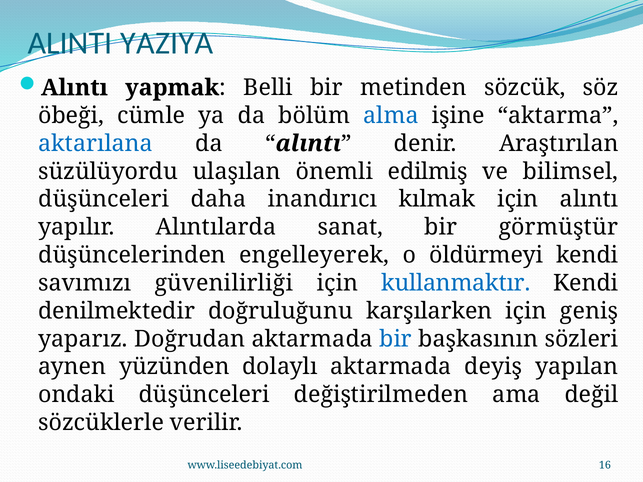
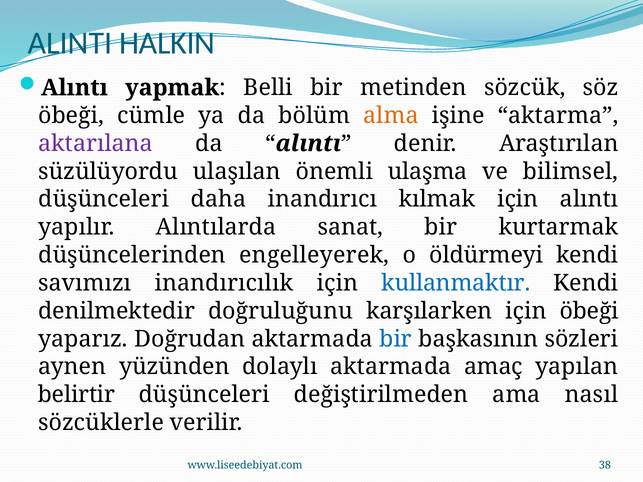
YAZIYA: YAZIYA -> HALKIN
alma colour: blue -> orange
aktarılana colour: blue -> purple
edilmiş: edilmiş -> ulaşma
görmüştür: görmüştür -> kurtarmak
güvenilirliği: güvenilirliği -> inandırıcılık
için geniş: geniş -> öbeği
deyiş: deyiş -> amaç
ondaki: ondaki -> belirtir
değil: değil -> nasıl
16: 16 -> 38
